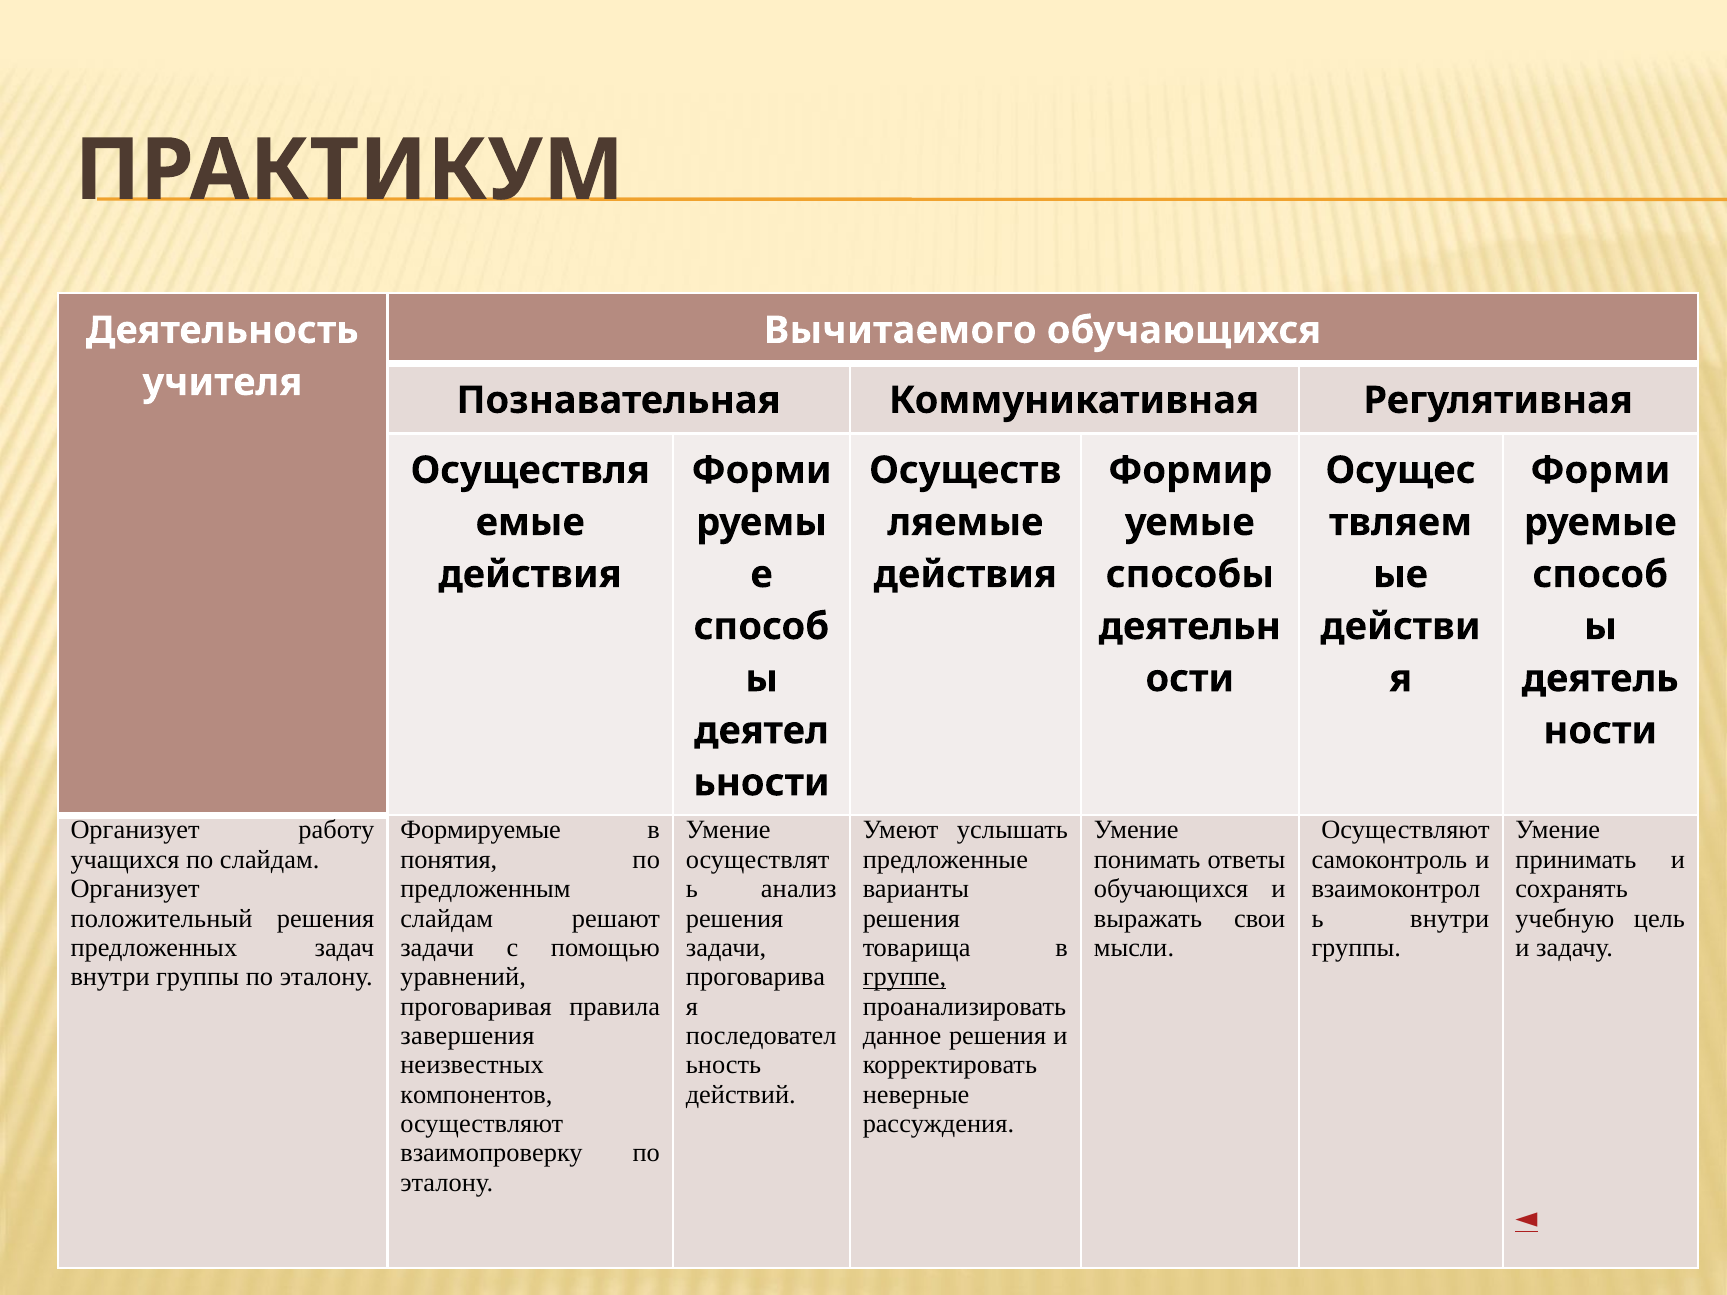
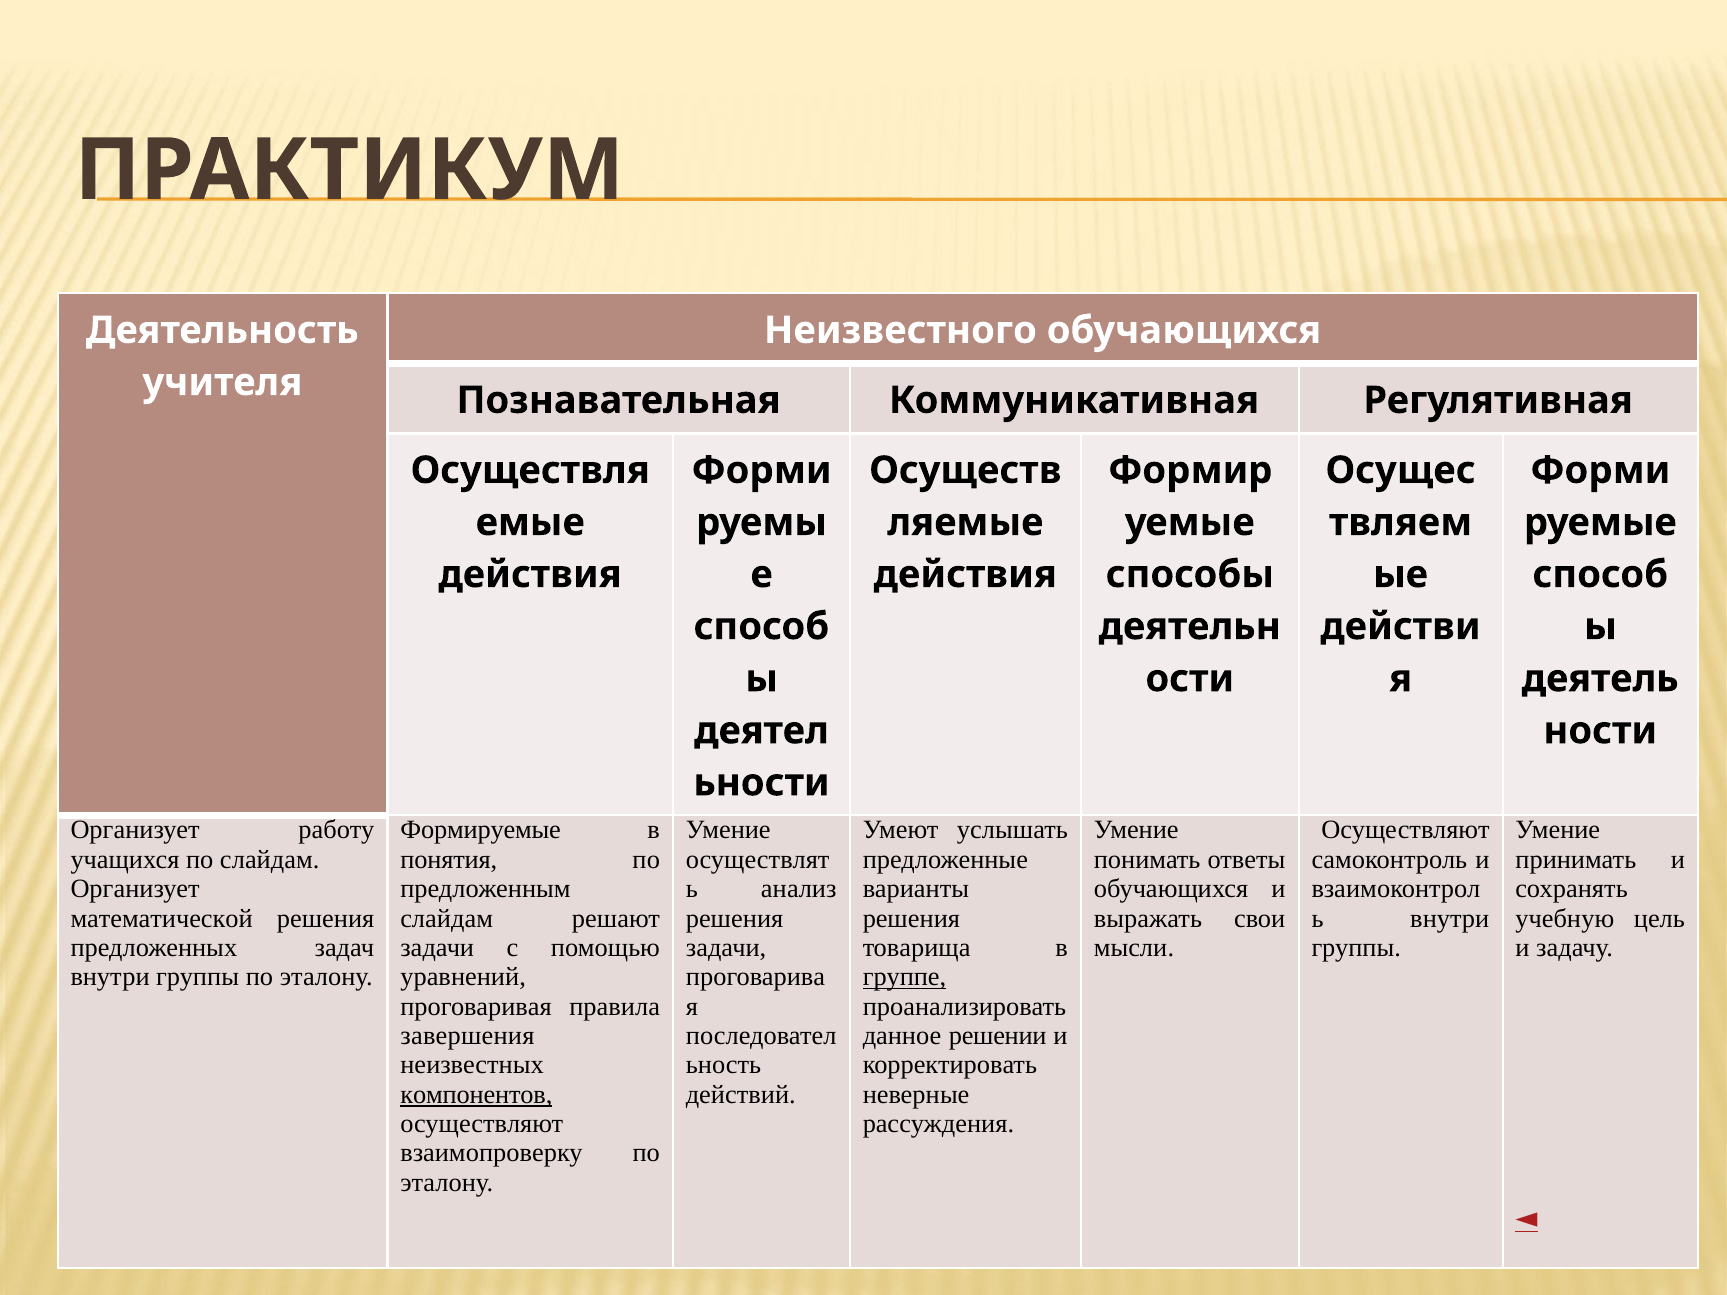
Вычитаемого: Вычитаемого -> Неизвестного
положительный: положительный -> математической
данное решения: решения -> решении
компонентов underline: none -> present
